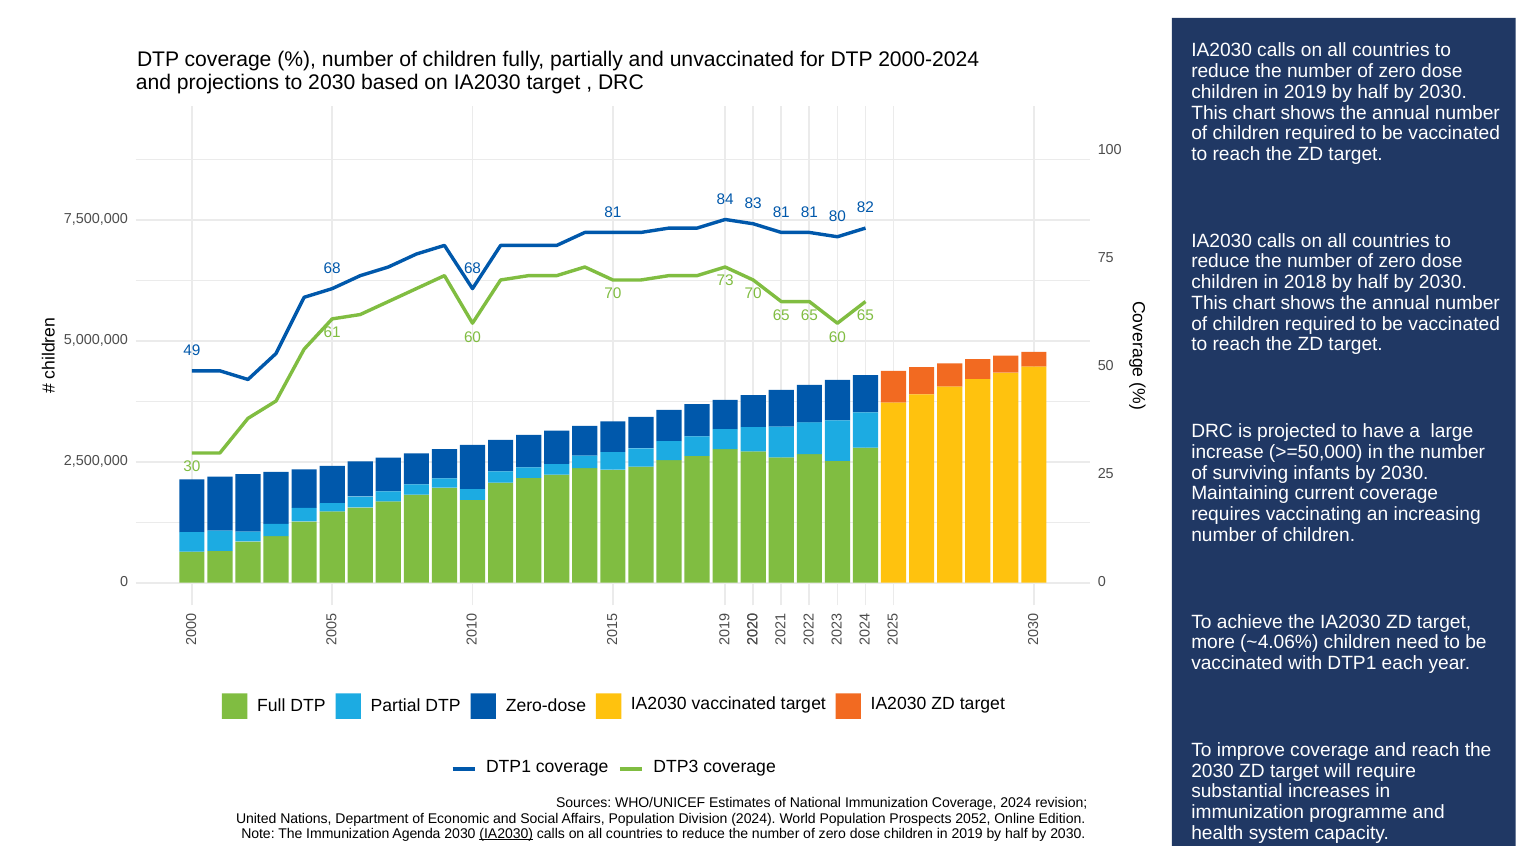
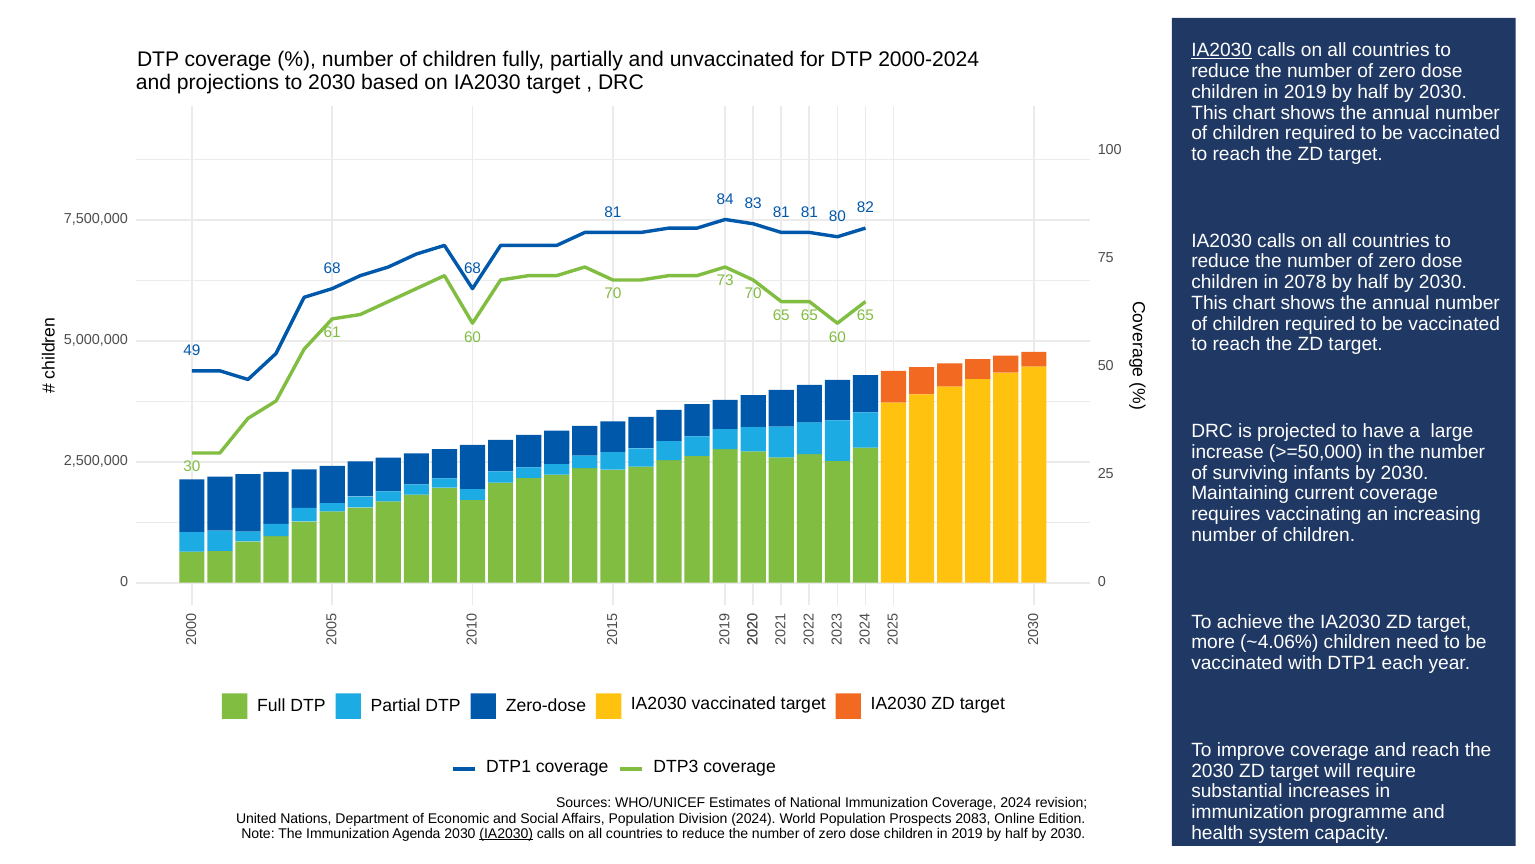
IA2030 at (1222, 50) underline: none -> present
2018: 2018 -> 2078
2052: 2052 -> 2083
